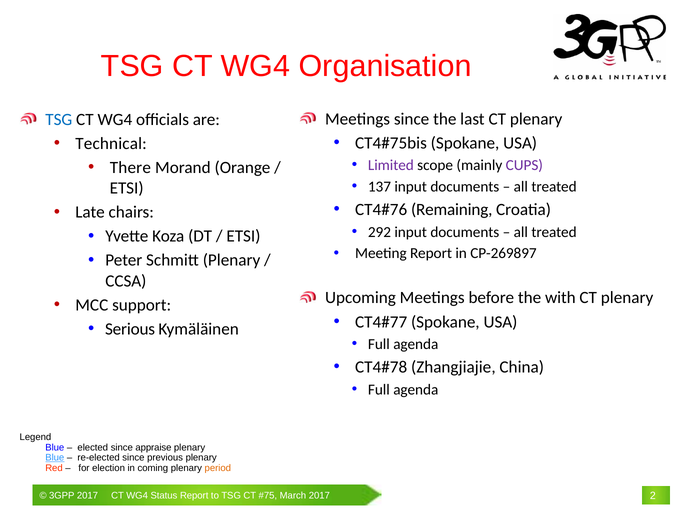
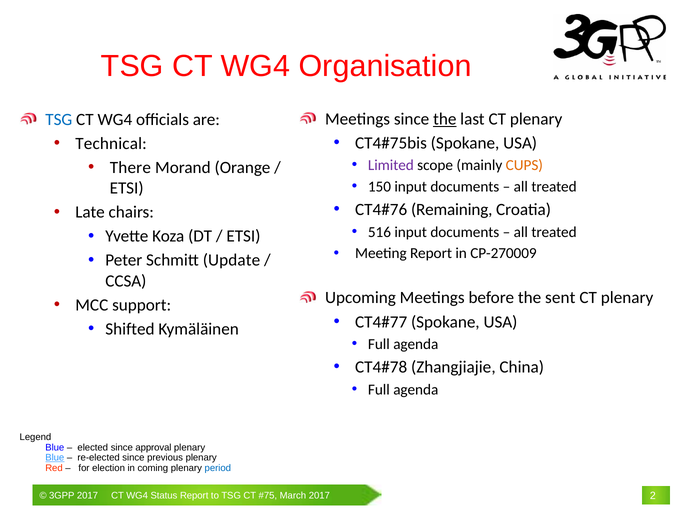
the at (445, 119) underline: none -> present
CUPS colour: purple -> orange
137: 137 -> 150
292: 292 -> 516
CP-269897: CP-269897 -> CP-270009
Schmitt Plenary: Plenary -> Update
with: with -> sent
Serious: Serious -> Shifted
appraise: appraise -> approval
period colour: orange -> blue
